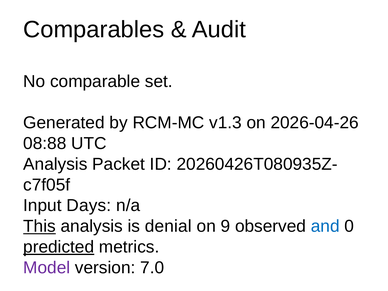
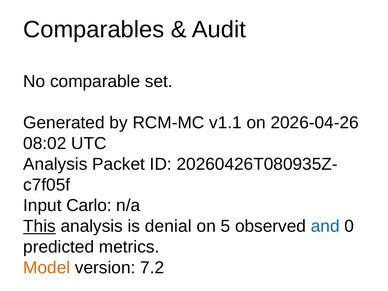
v1.3: v1.3 -> v1.1
08:88: 08:88 -> 08:02
Days: Days -> Carlo
9: 9 -> 5
predicted underline: present -> none
Model colour: purple -> orange
7.0: 7.0 -> 7.2
